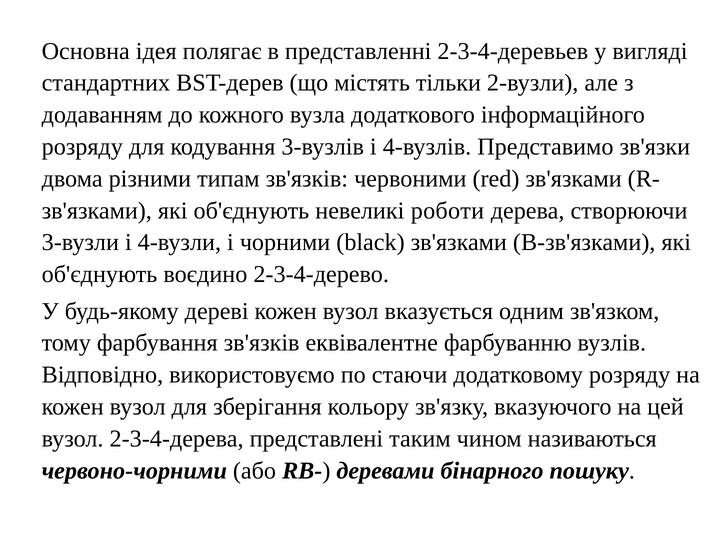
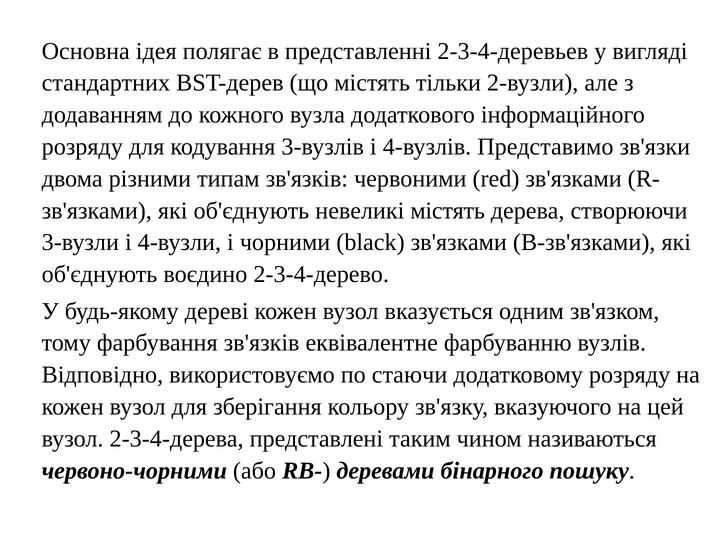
невеликі роботи: роботи -> містять
